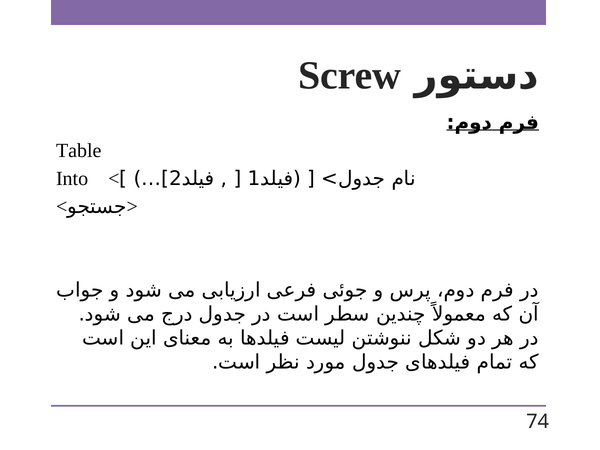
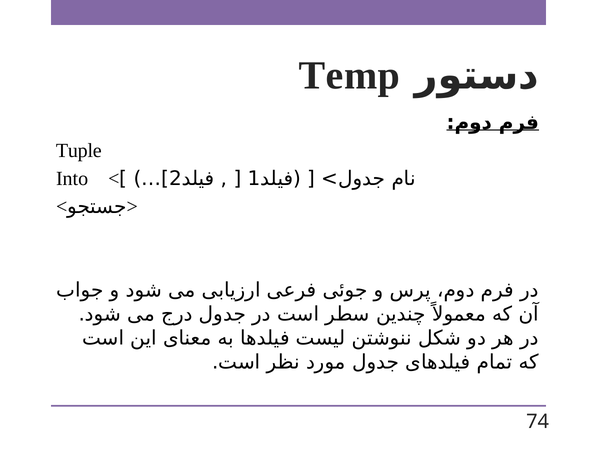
Screw: Screw -> Temp
Table: Table -> Tuple
